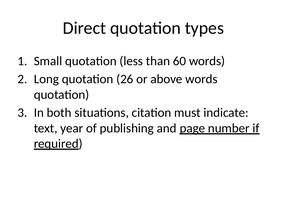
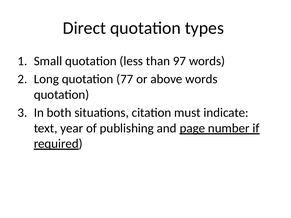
60: 60 -> 97
26: 26 -> 77
